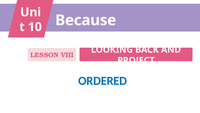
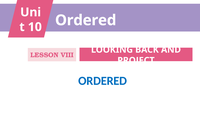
10 Because: Because -> Ordered
